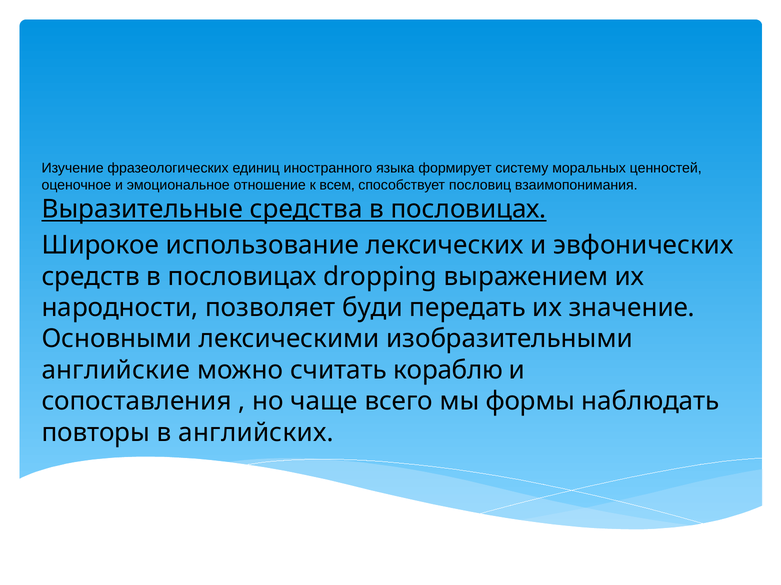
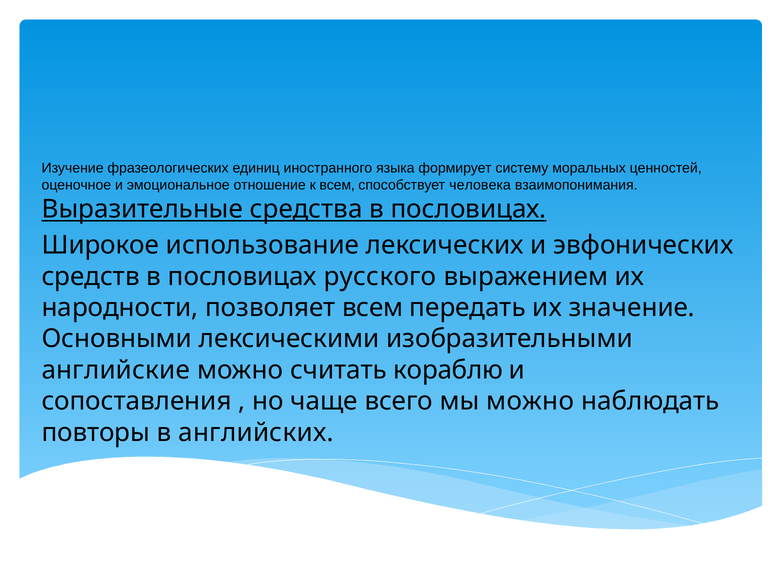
пословиц: пословиц -> человека
dropping: dropping -> русского
позволяет буди: буди -> всем
мы формы: формы -> можно
